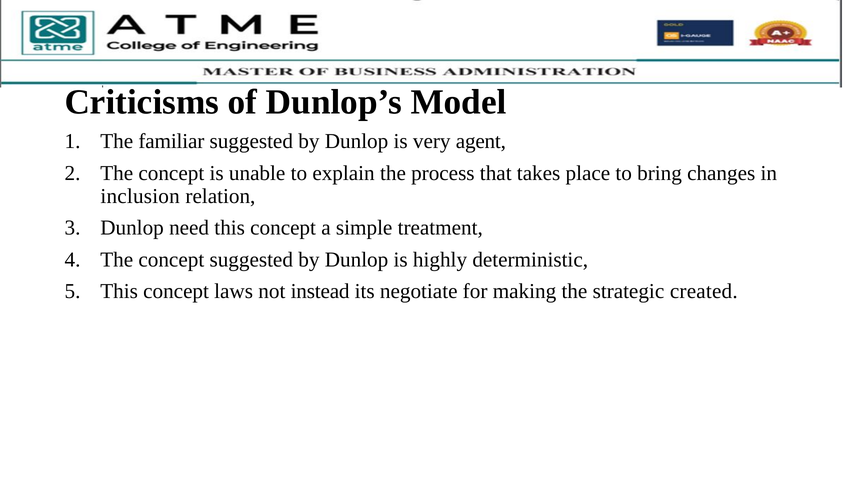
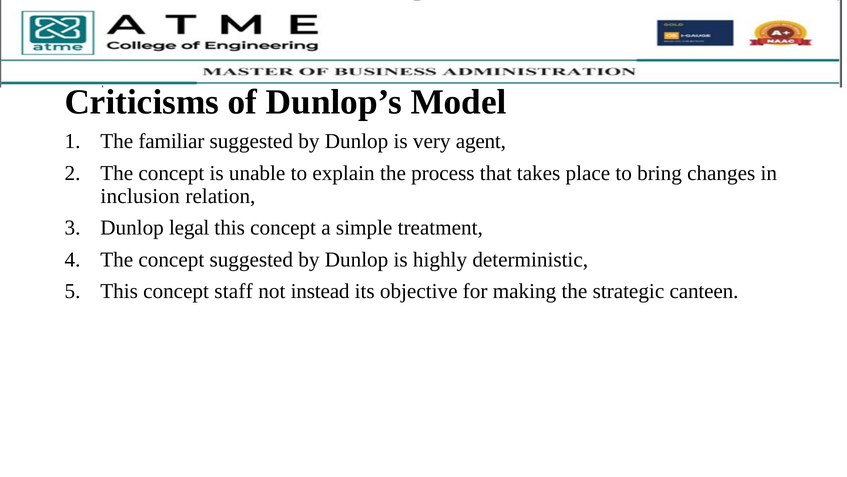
need: need -> legal
laws: laws -> staff
negotiate: negotiate -> objective
created: created -> canteen
